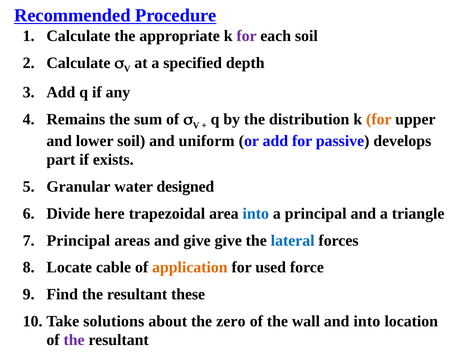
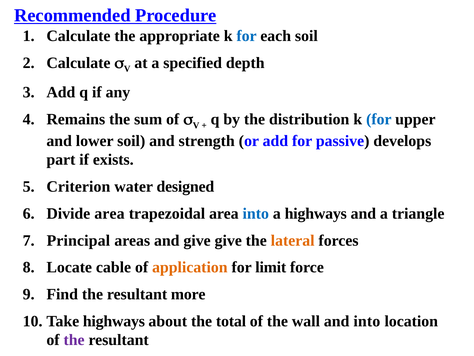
for at (247, 36) colour: purple -> blue
for at (379, 119) colour: orange -> blue
uniform: uniform -> strength
Granular: Granular -> Criterion
Divide here: here -> area
a principal: principal -> highways
lateral colour: blue -> orange
used: used -> limit
these: these -> more
solutions at (114, 321): solutions -> highways
zero: zero -> total
